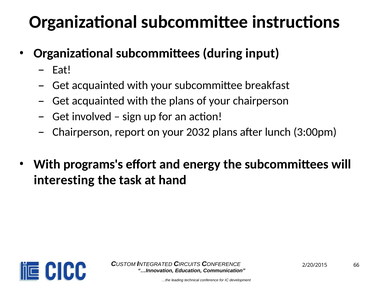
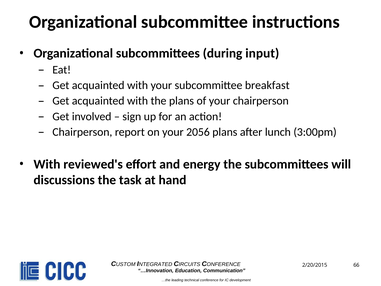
2032: 2032 -> 2056
programs's: programs's -> reviewed's
interesting: interesting -> discussions
